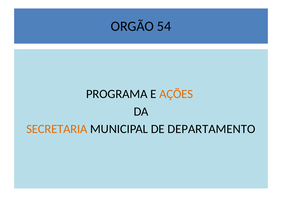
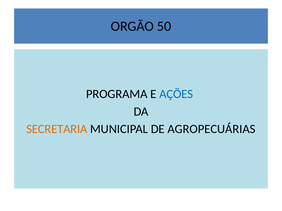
54: 54 -> 50
AÇÕES colour: orange -> blue
DEPARTAMENTO: DEPARTAMENTO -> AGROPECUÁRIAS
